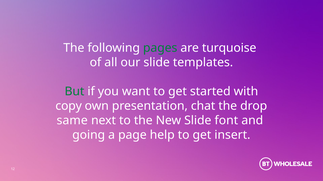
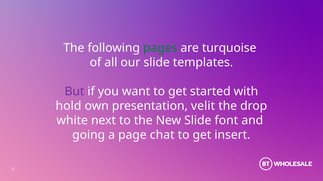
But colour: green -> purple
copy: copy -> hold
chat: chat -> velit
same: same -> white
help: help -> chat
